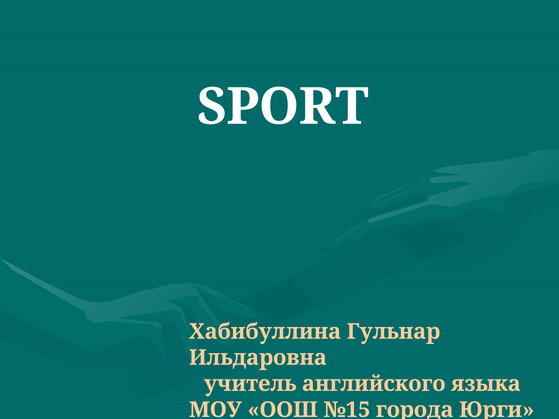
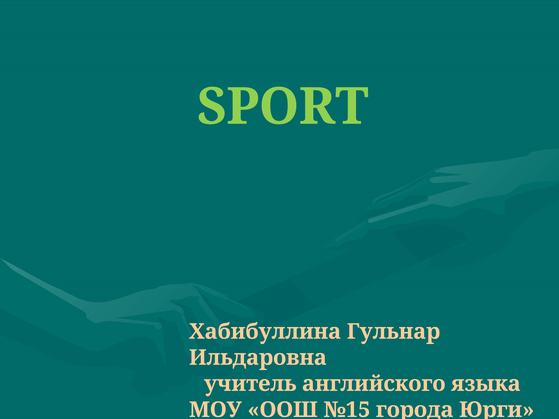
SPORT colour: white -> light green
